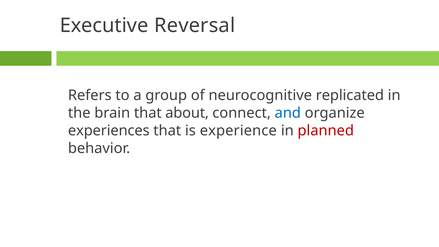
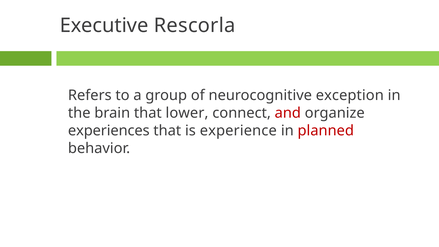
Reversal: Reversal -> Rescorla
replicated: replicated -> exception
about: about -> lower
and colour: blue -> red
